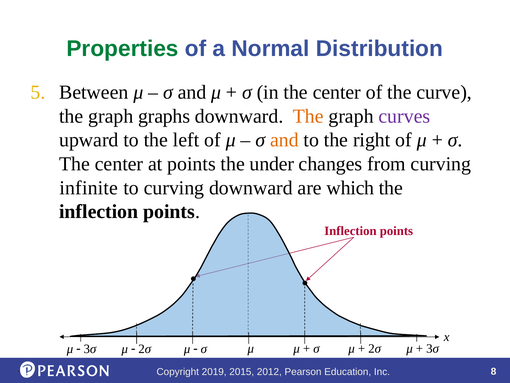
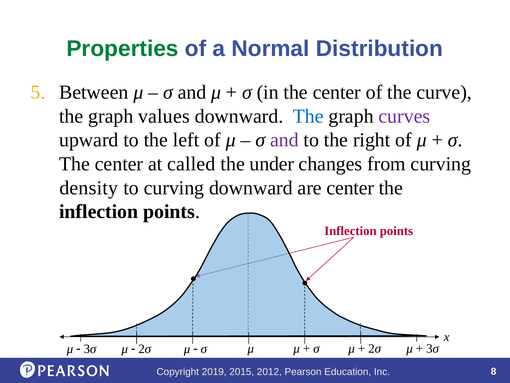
graphs: graphs -> values
The at (308, 116) colour: orange -> blue
and at (284, 140) colour: orange -> purple
at points: points -> called
infinite: infinite -> density
are which: which -> center
